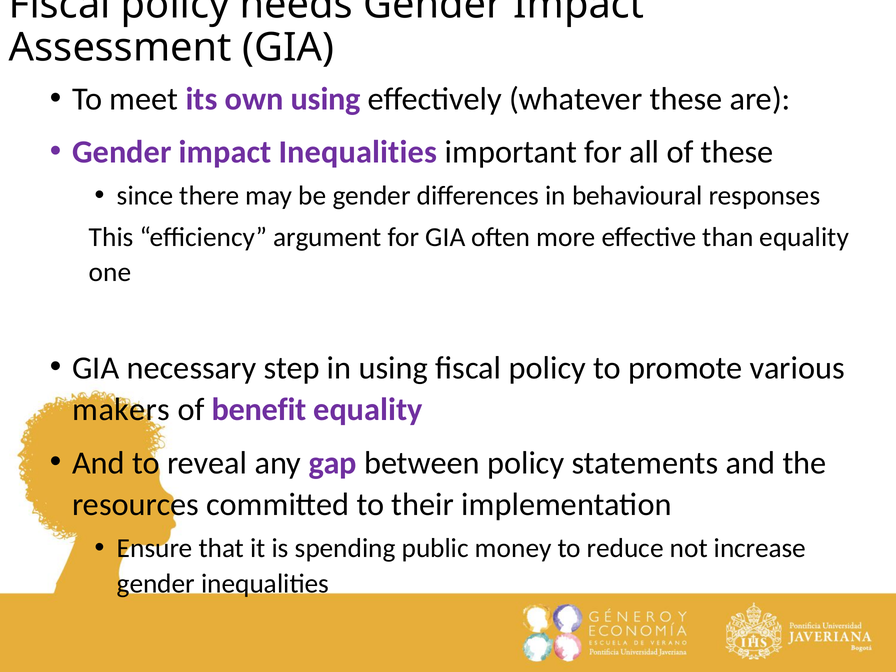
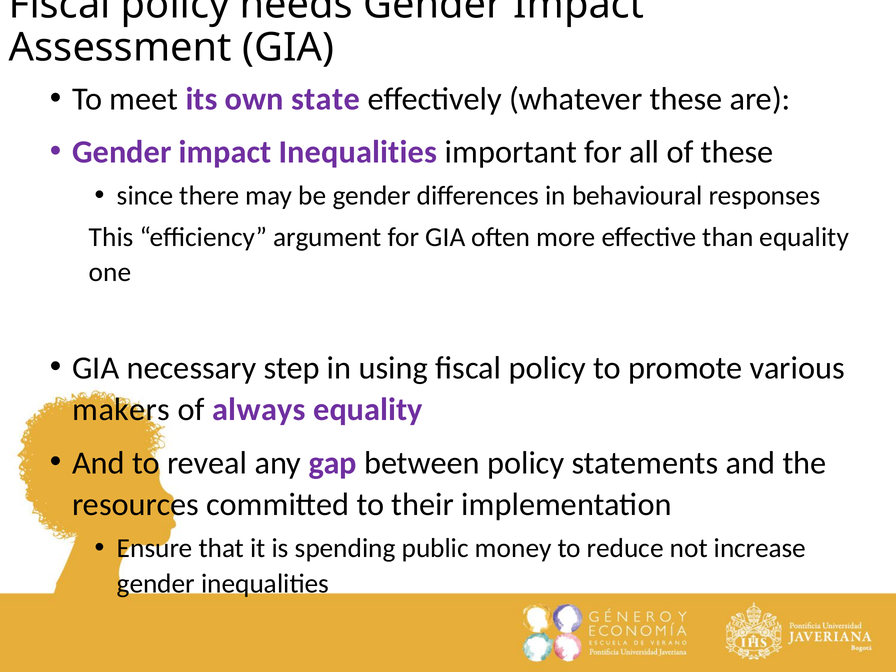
own using: using -> state
benefit: benefit -> always
